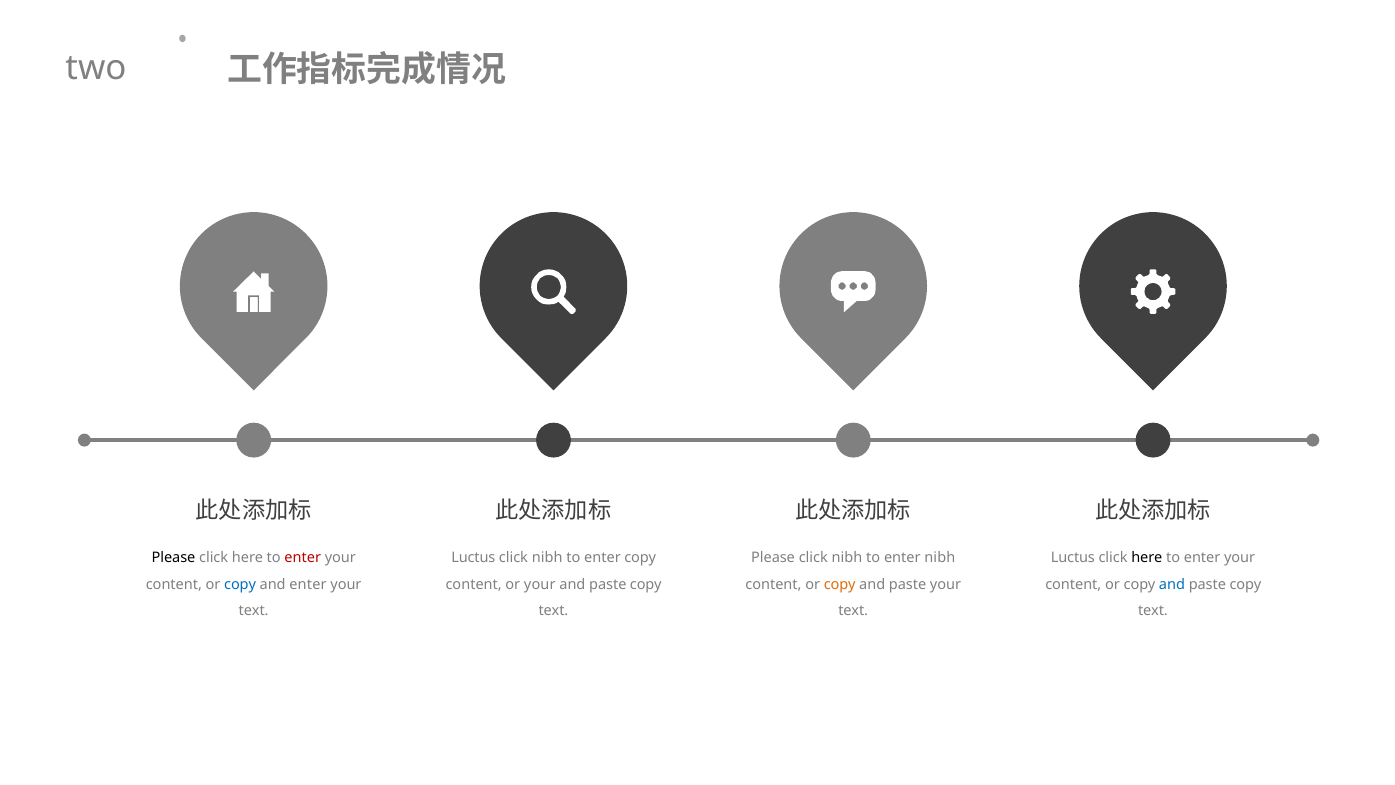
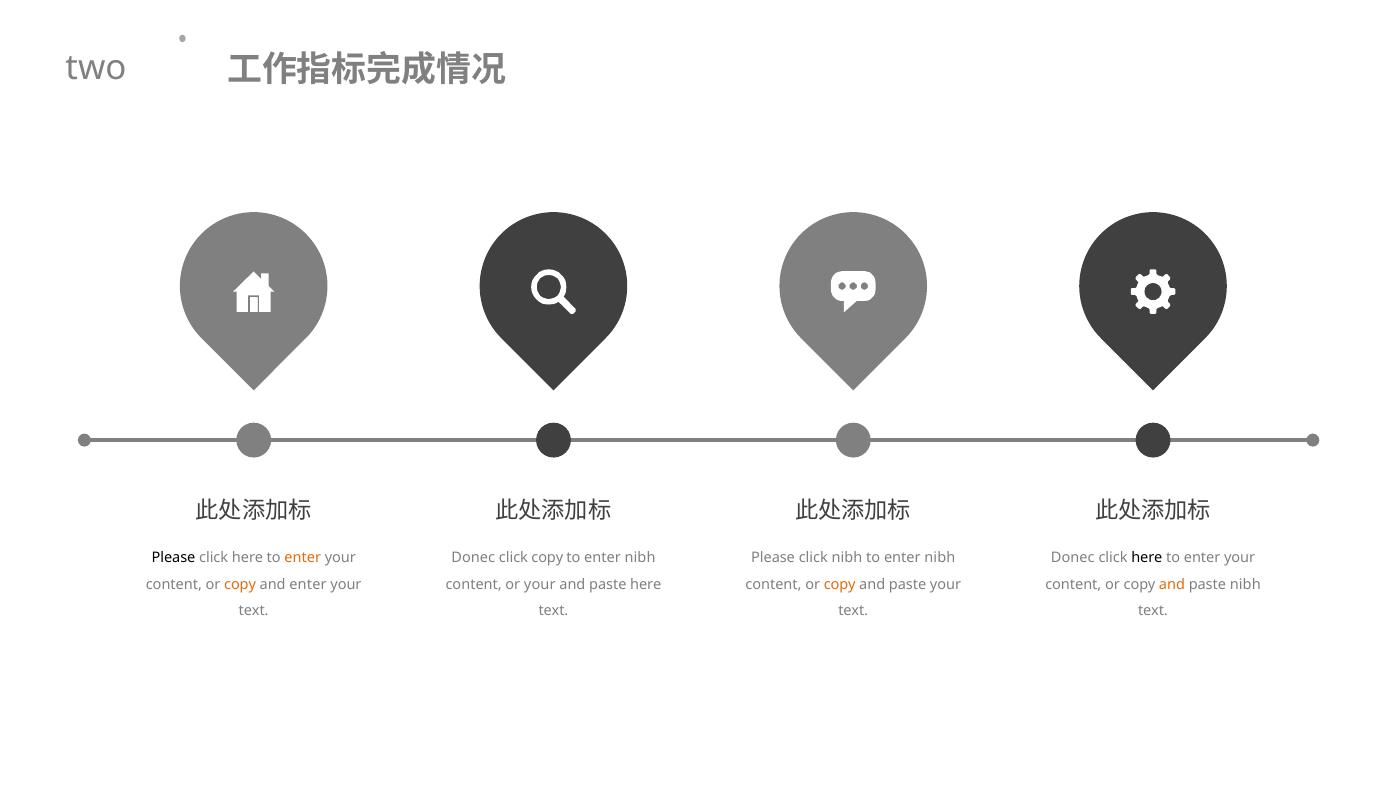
enter at (303, 558) colour: red -> orange
Luctus at (473, 558): Luctus -> Donec
nibh at (547, 558): nibh -> copy
copy at (640, 558): copy -> nibh
Luctus at (1073, 558): Luctus -> Donec
copy at (240, 584) colour: blue -> orange
copy at (646, 584): copy -> here
and at (1172, 584) colour: blue -> orange
copy at (1245, 584): copy -> nibh
